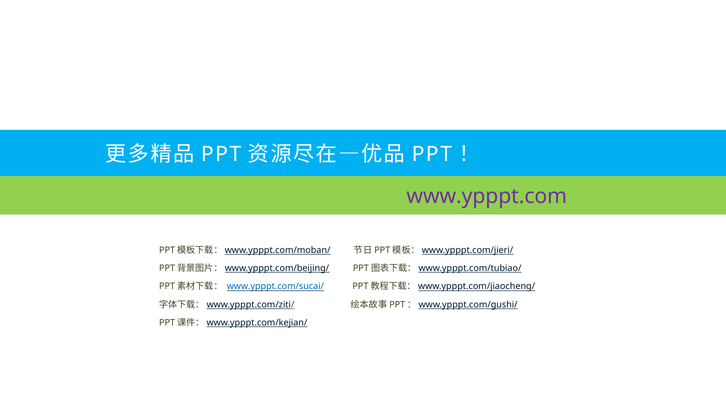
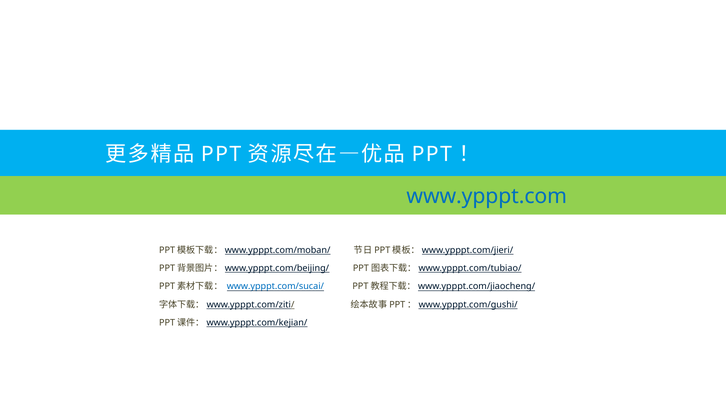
www.ypppt.com colour: purple -> blue
